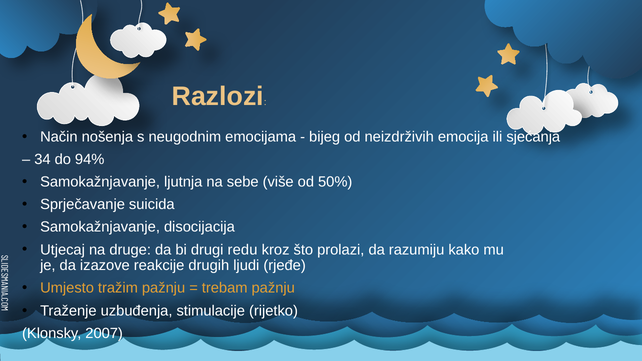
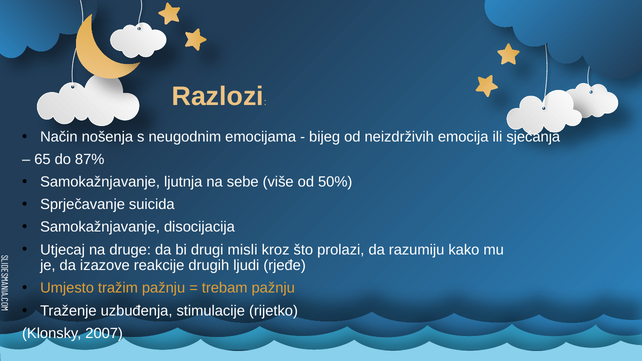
34: 34 -> 65
94%: 94% -> 87%
redu: redu -> misli
